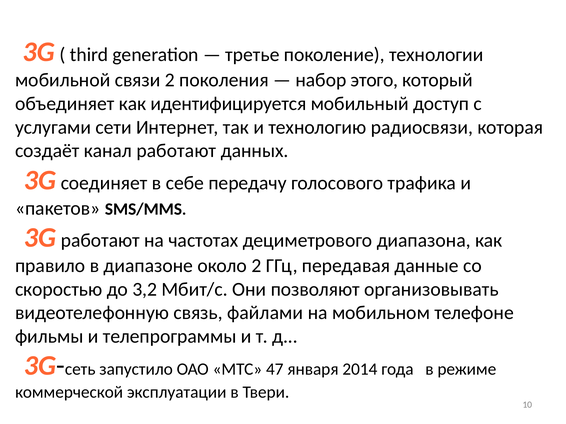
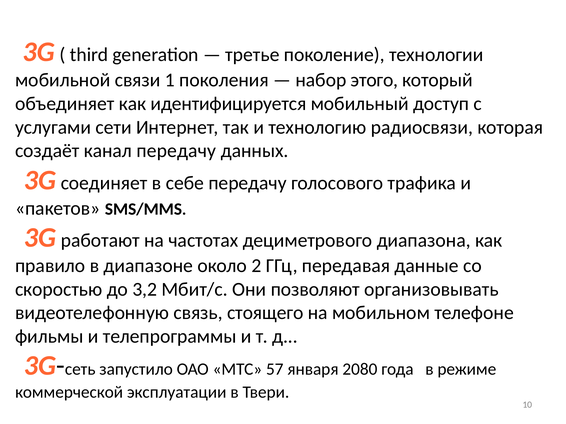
связи 2: 2 -> 1
канал работают: работают -> передачу
файлами: файлами -> стоящего
47: 47 -> 57
2014: 2014 -> 2080
